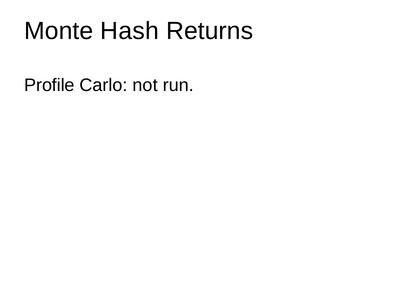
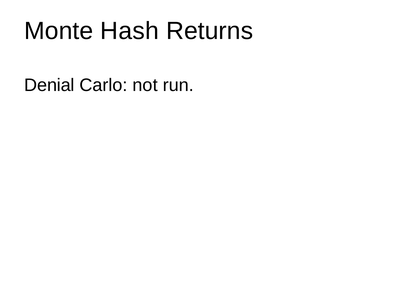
Profile: Profile -> Denial
